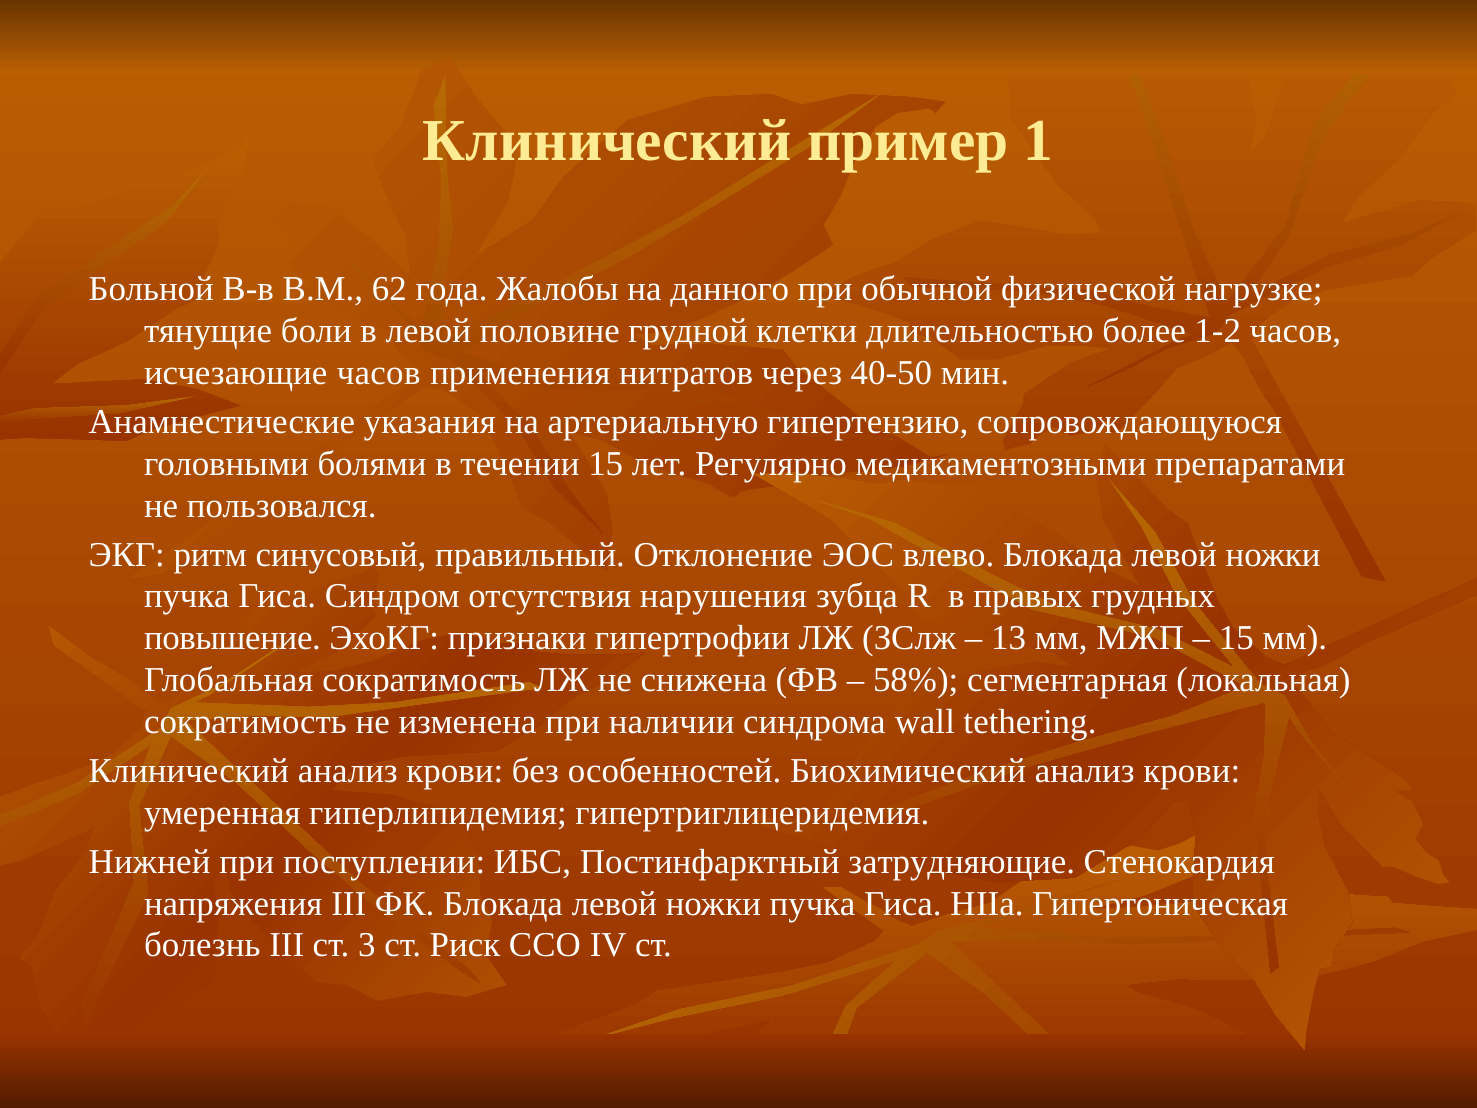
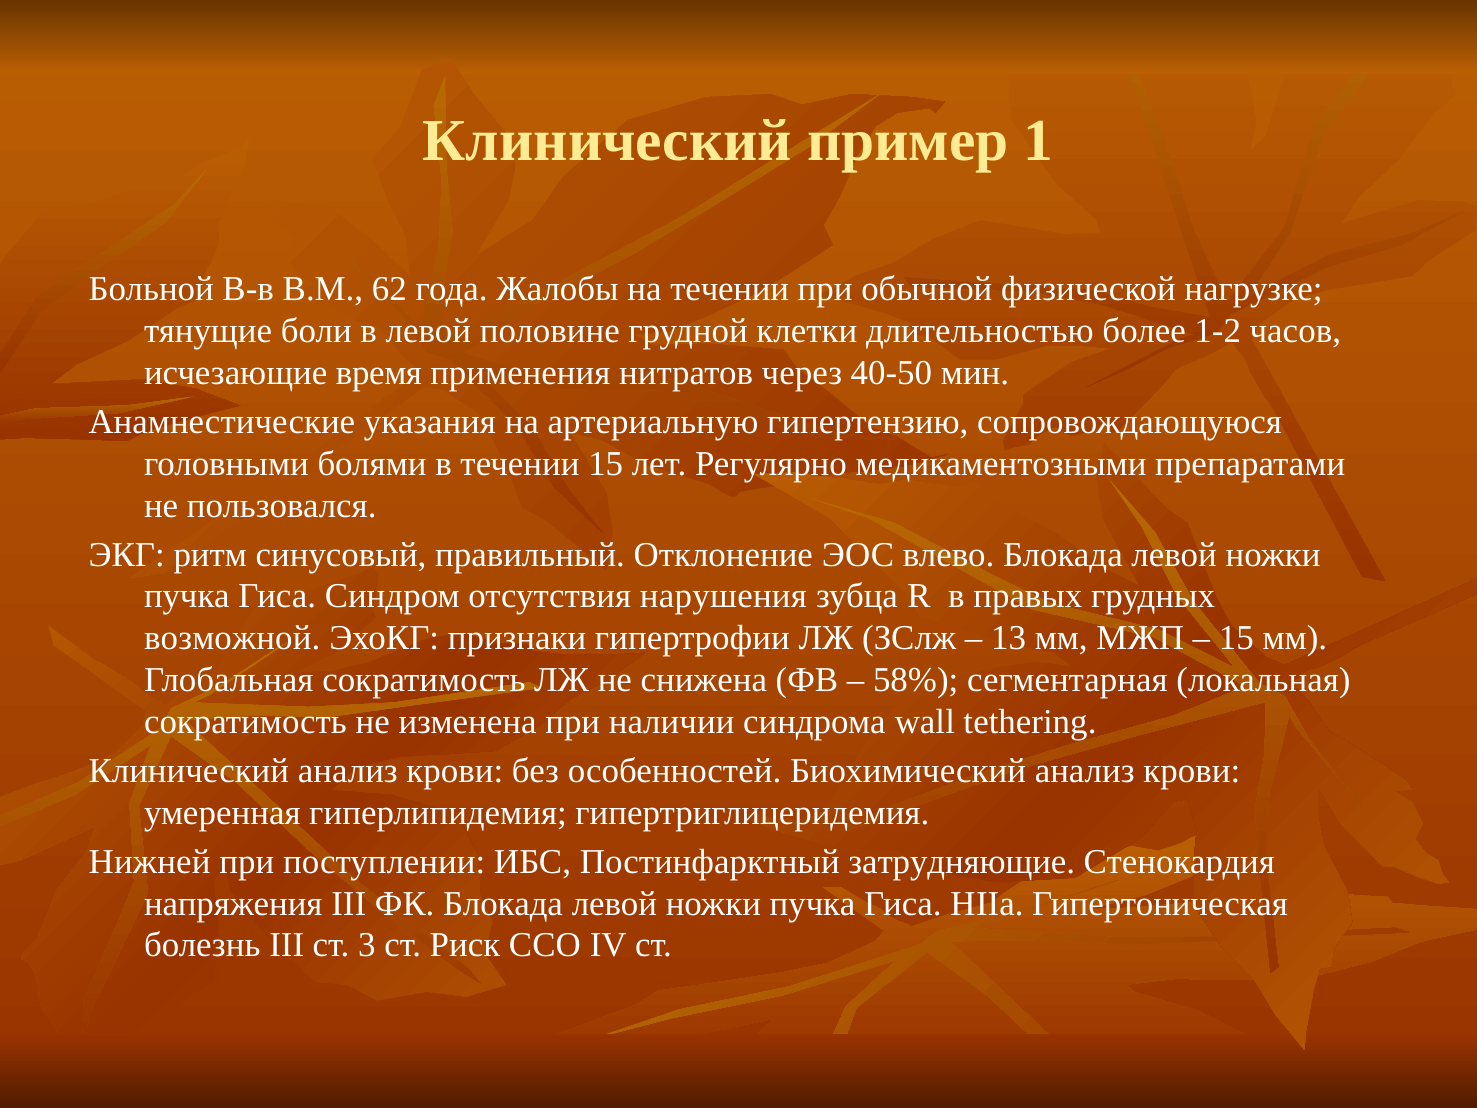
на данного: данного -> течении
исчезающие часов: часов -> время
повышение: повышение -> возможной
